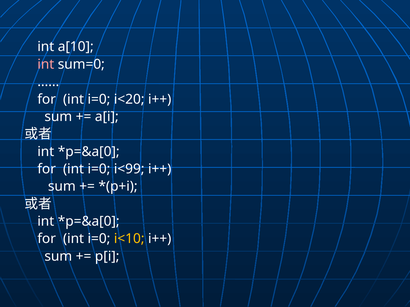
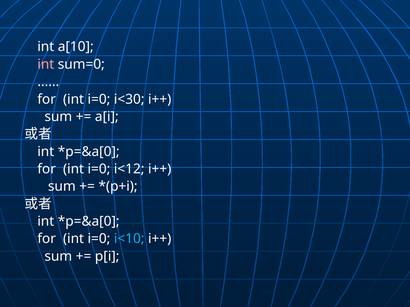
i<20: i<20 -> i<30
i<99: i<99 -> i<12
i<10 colour: yellow -> light blue
